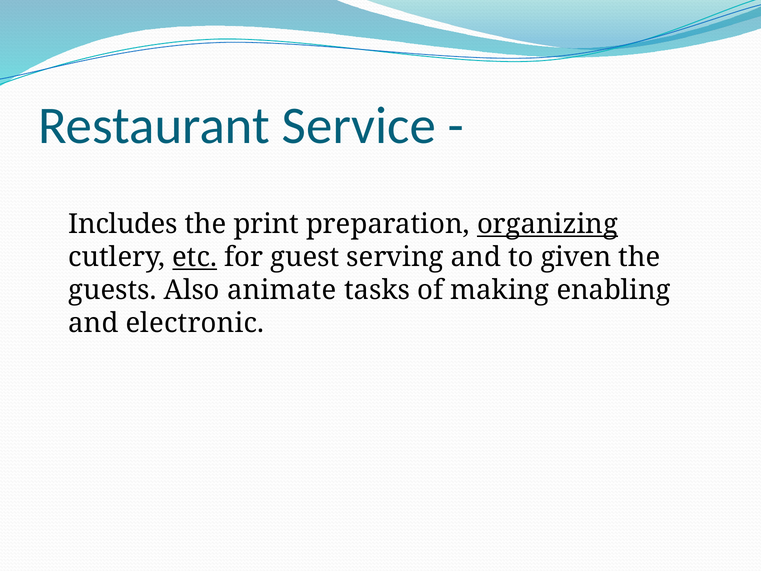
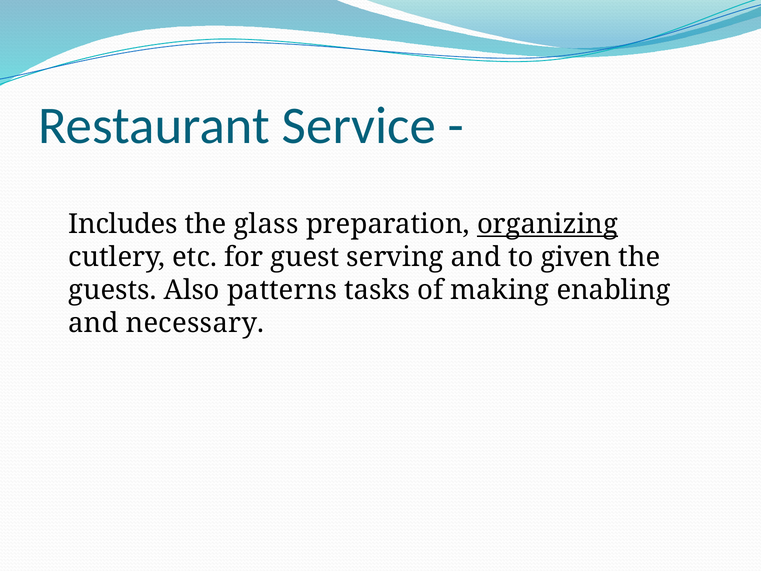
print: print -> glass
etc underline: present -> none
animate: animate -> patterns
electronic: electronic -> necessary
